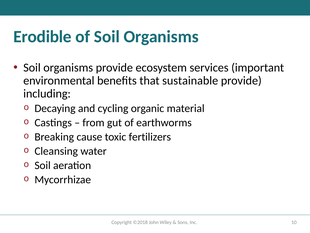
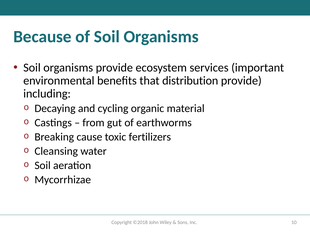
Erodible: Erodible -> Because
sustainable: sustainable -> distribution
